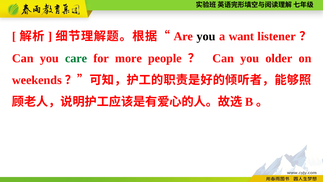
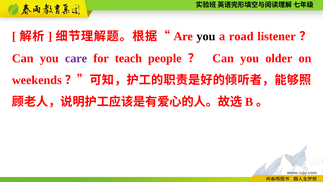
want: want -> road
care colour: green -> purple
more: more -> teach
